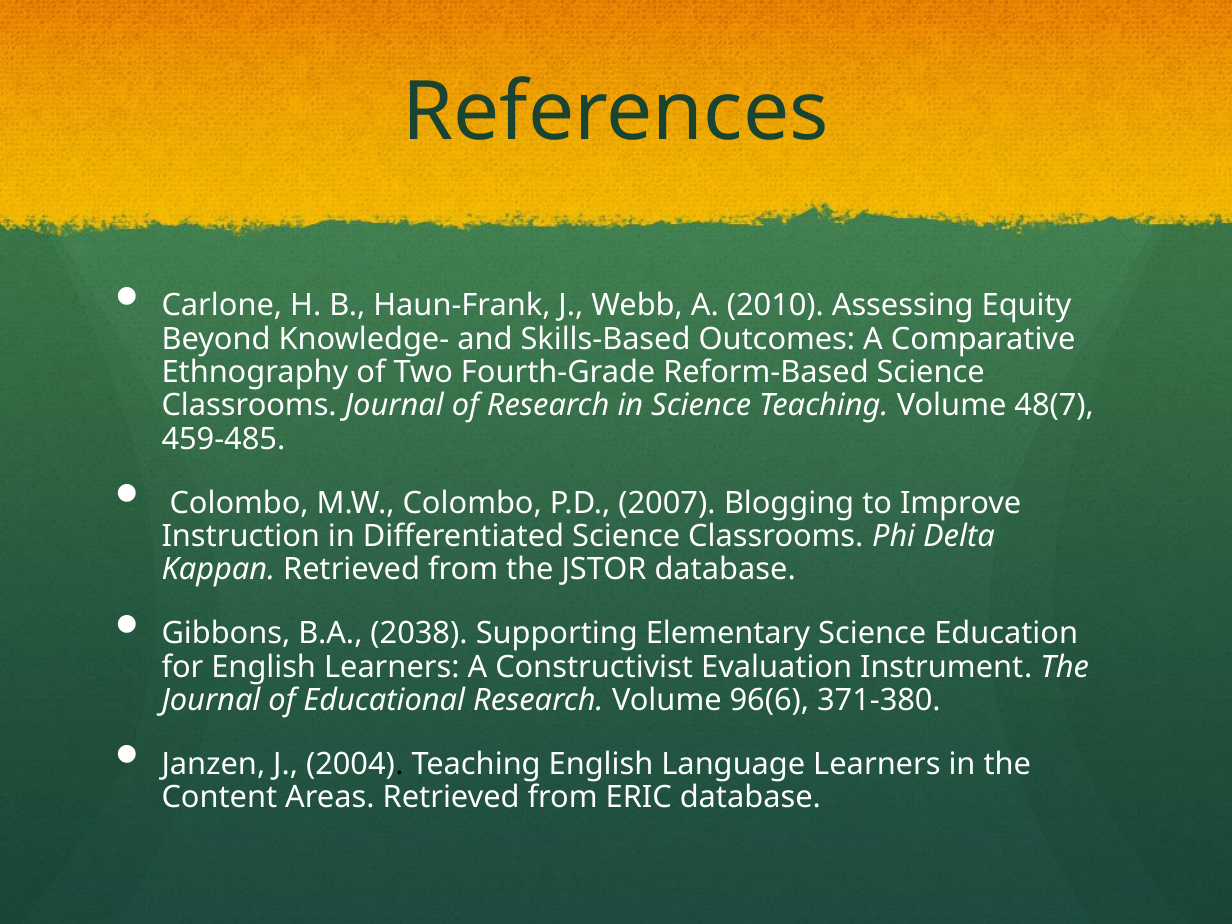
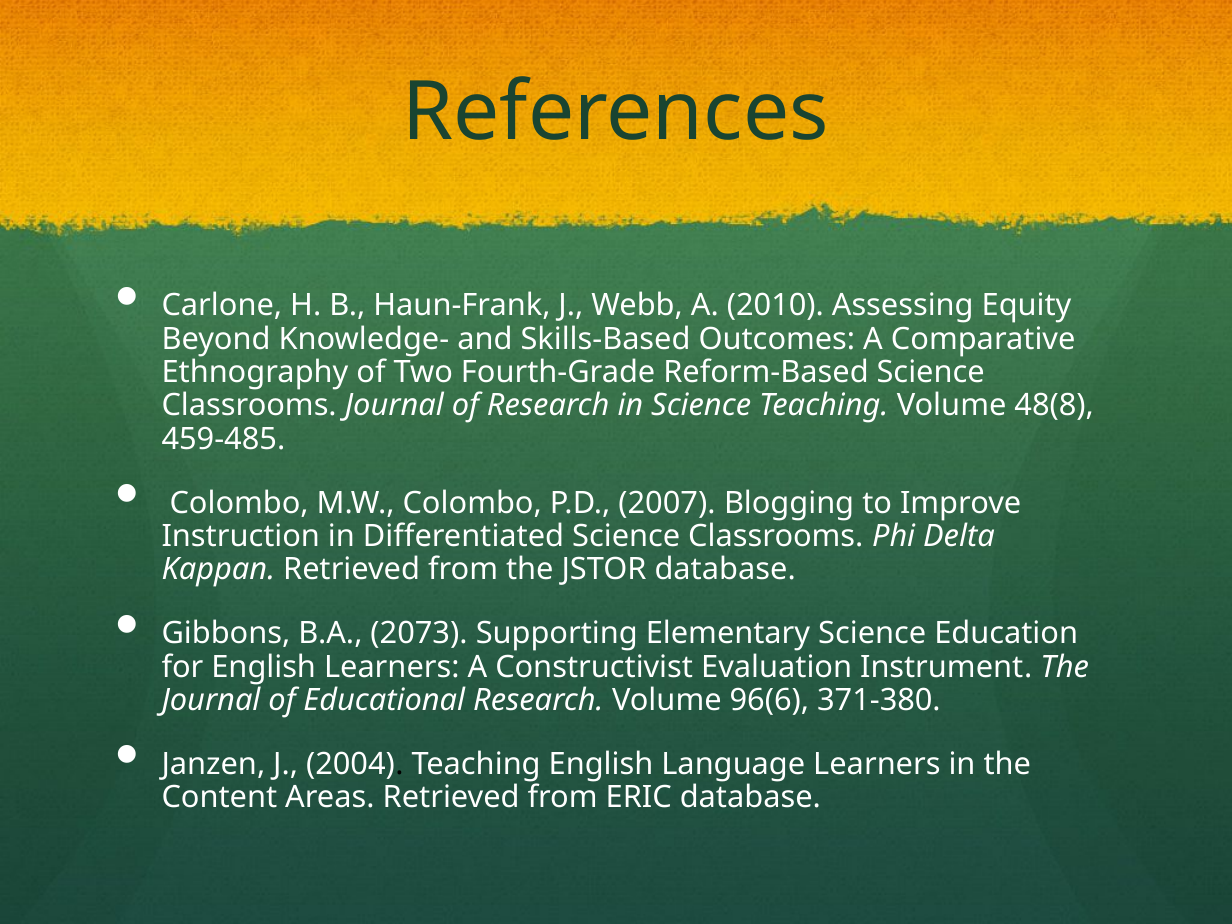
48(7: 48(7 -> 48(8
2038: 2038 -> 2073
